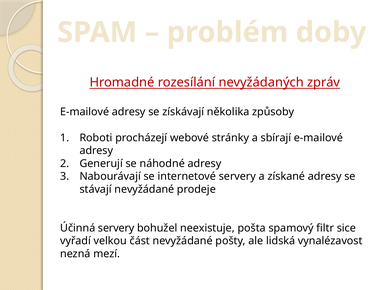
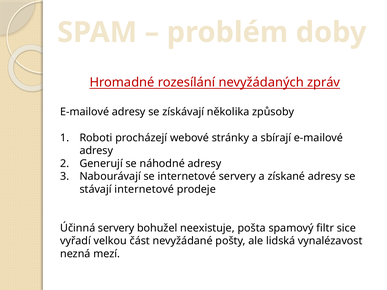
stávají nevyžádané: nevyžádané -> internetové
